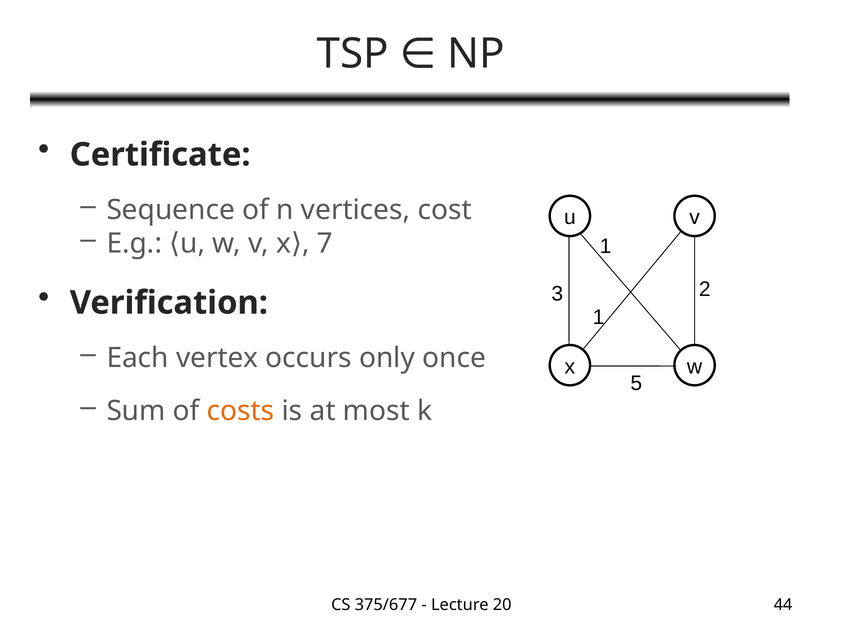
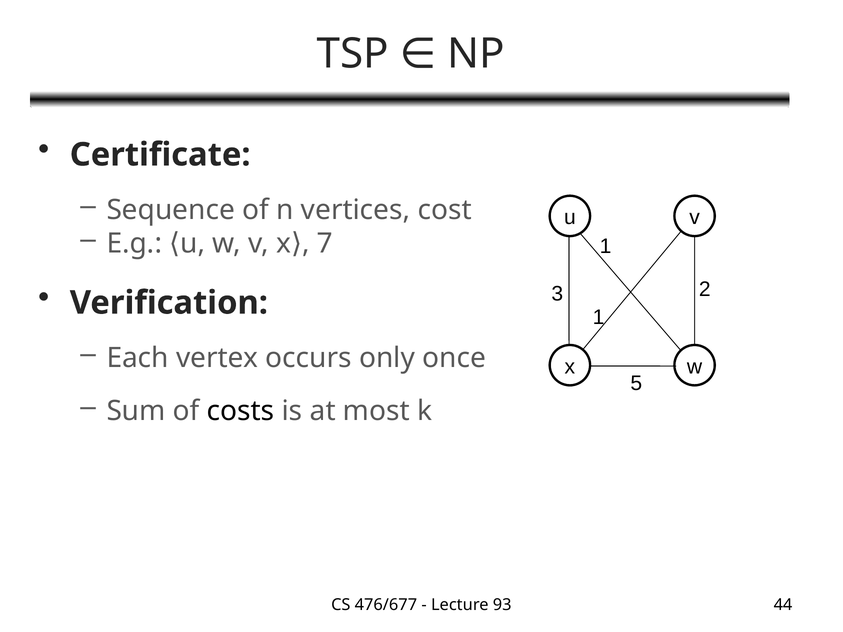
costs colour: orange -> black
375/677: 375/677 -> 476/677
20: 20 -> 93
